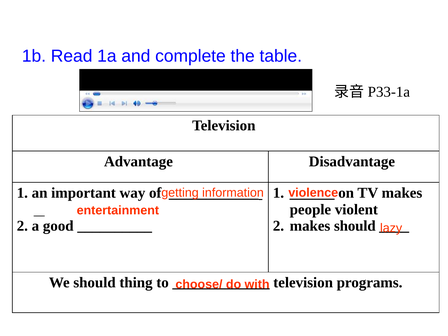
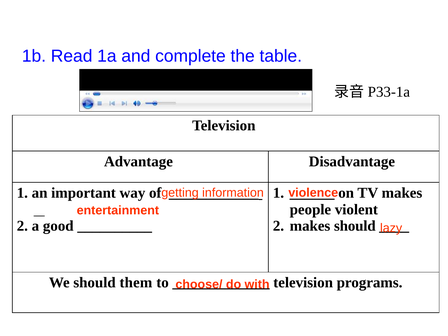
thing: thing -> them
